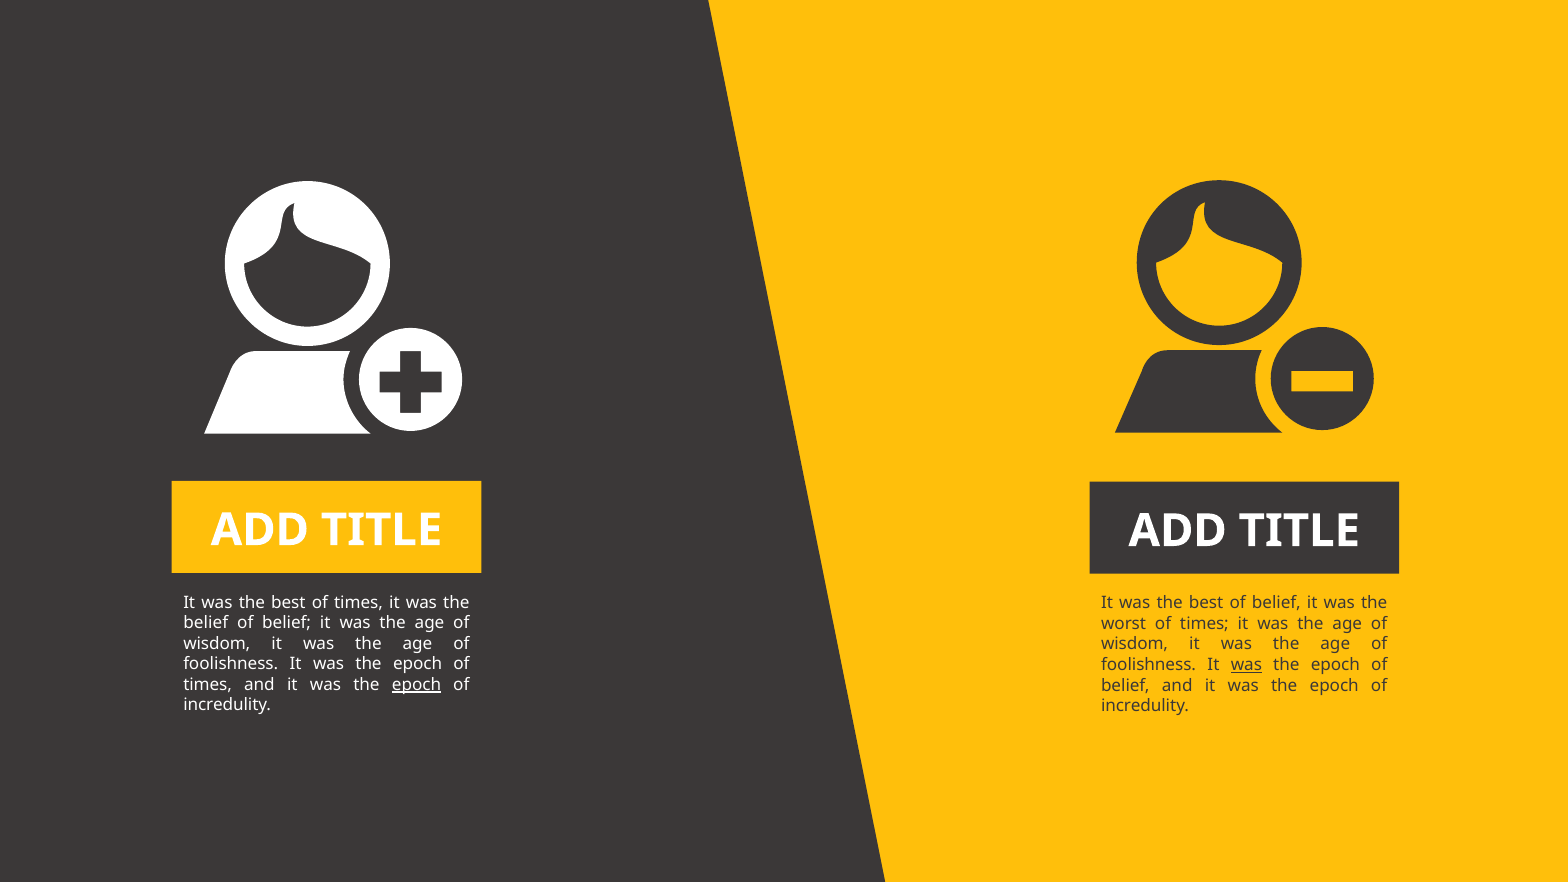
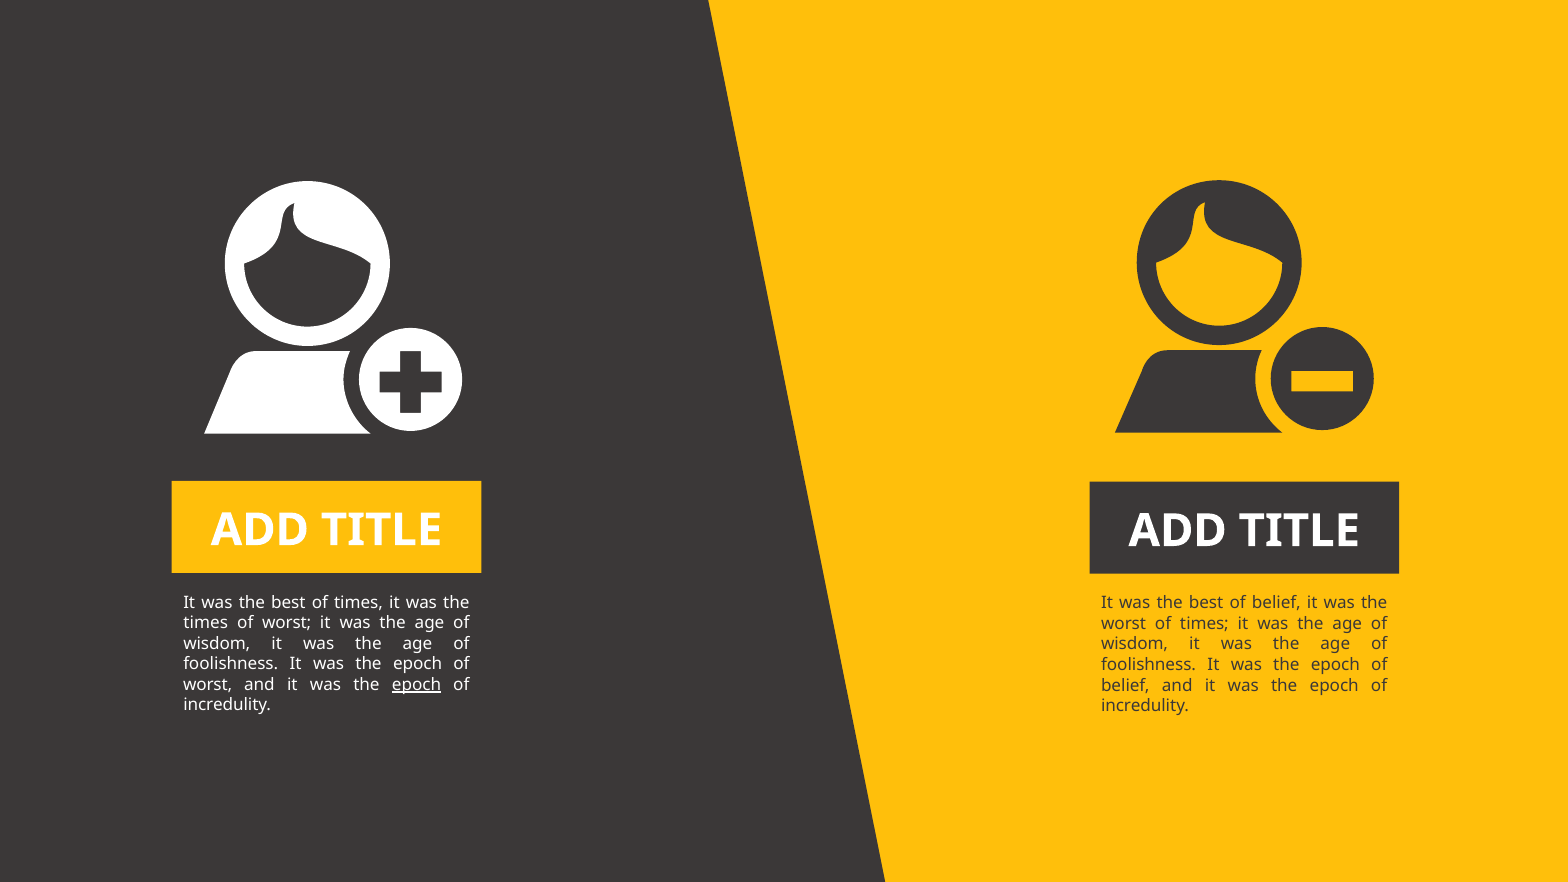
belief at (206, 623): belief -> times
belief at (287, 623): belief -> worst
was at (1246, 665) underline: present -> none
times at (208, 685): times -> worst
